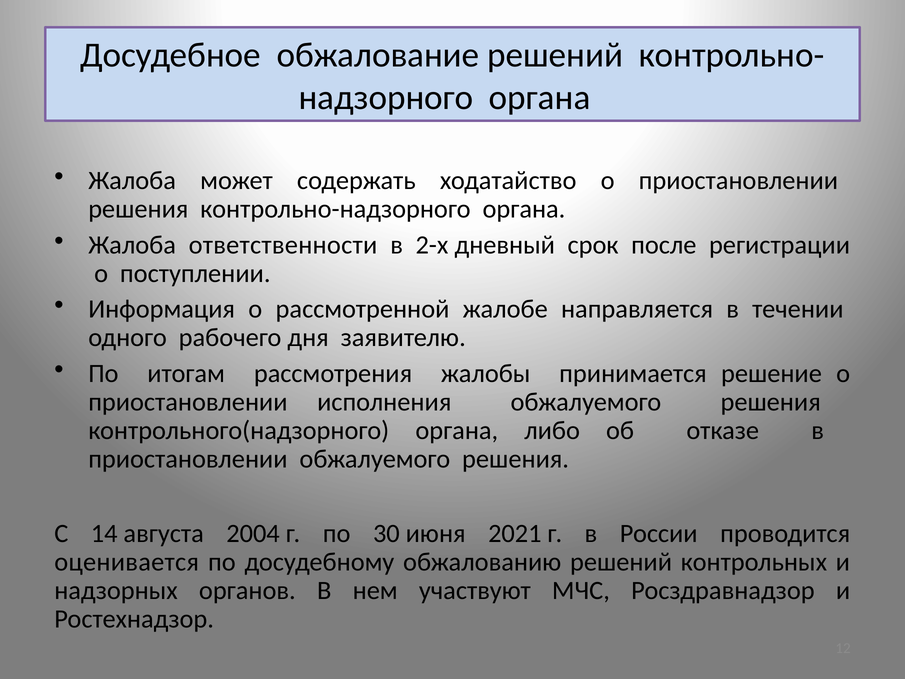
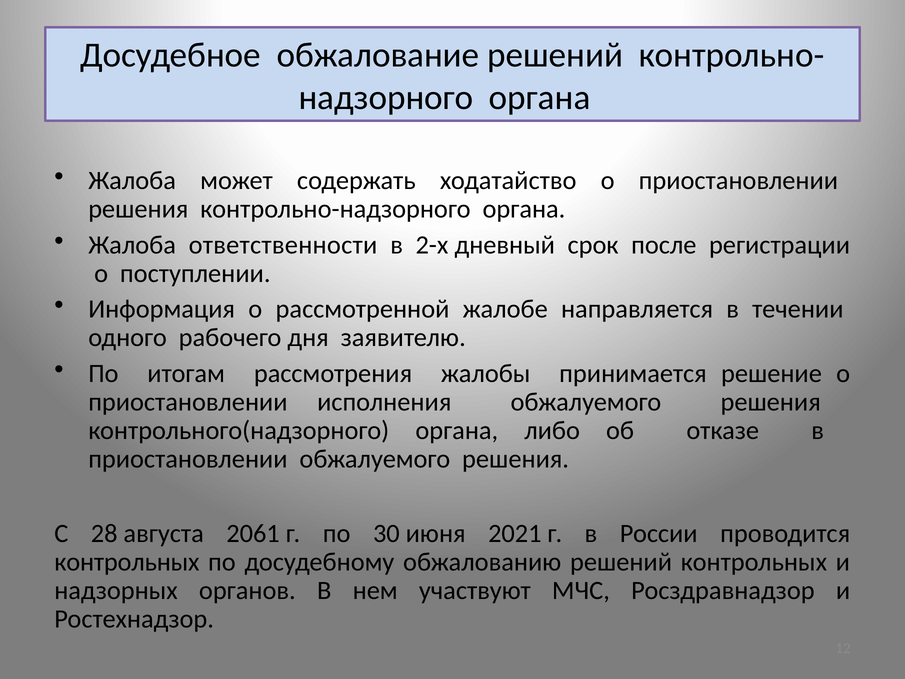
14: 14 -> 28
2004: 2004 -> 2061
оценивается at (127, 562): оценивается -> контрольных
